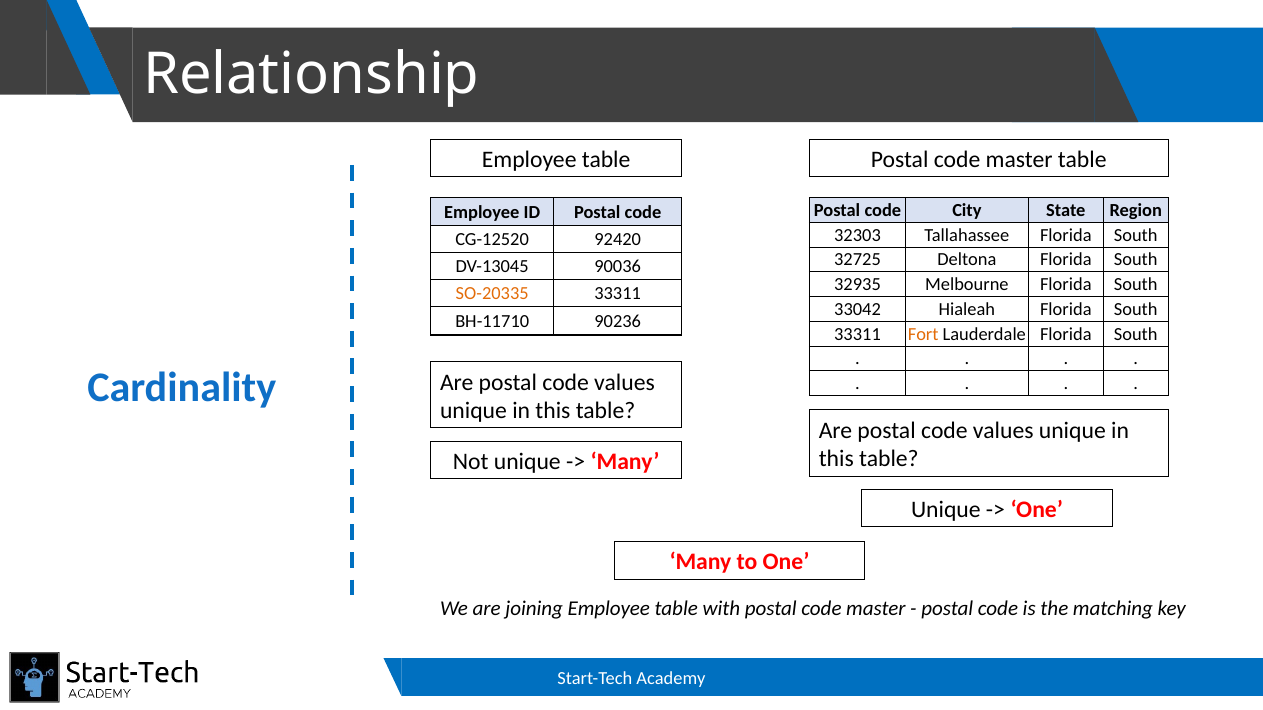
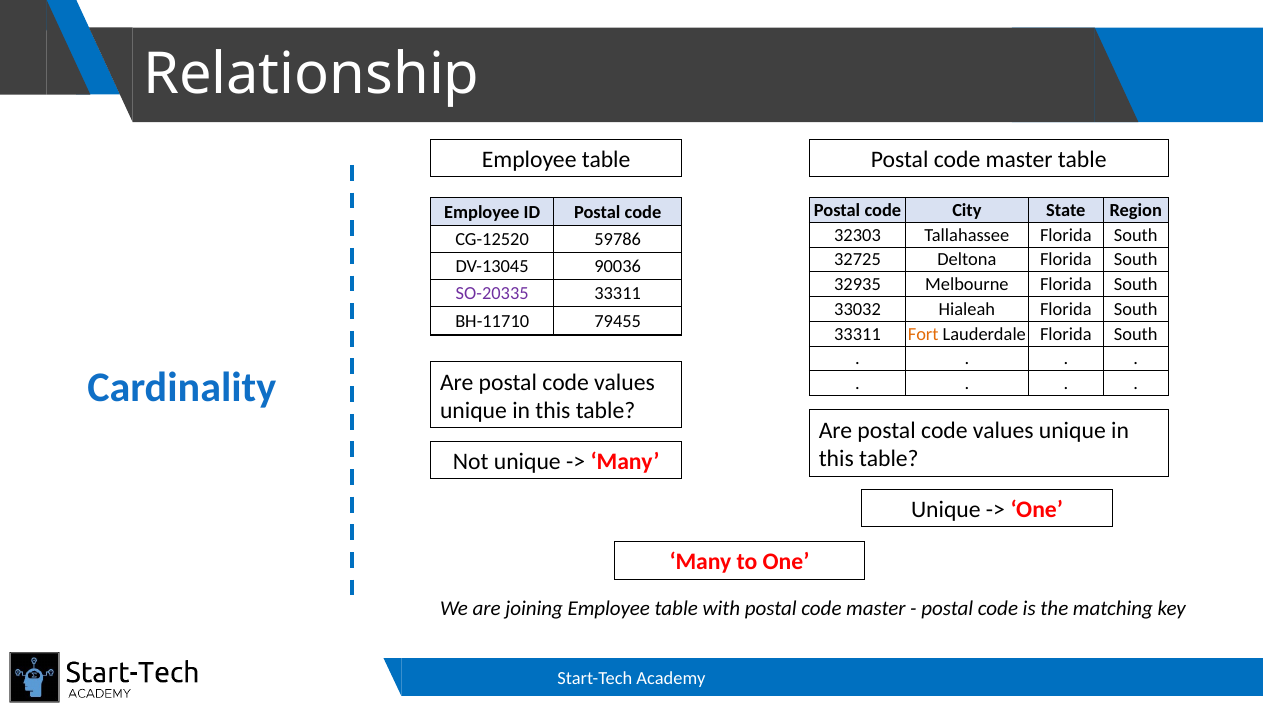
92420: 92420 -> 59786
SO-20335 colour: orange -> purple
33042: 33042 -> 33032
90236: 90236 -> 79455
